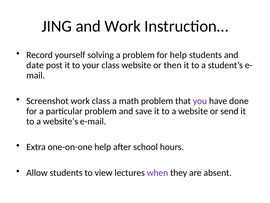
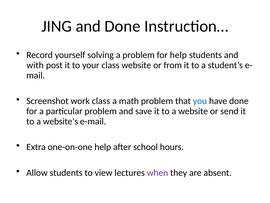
and Work: Work -> Done
date: date -> with
then: then -> from
you colour: purple -> blue
